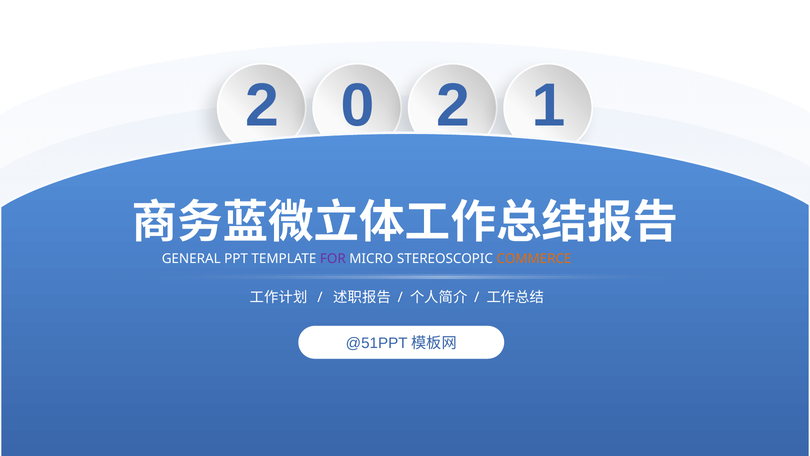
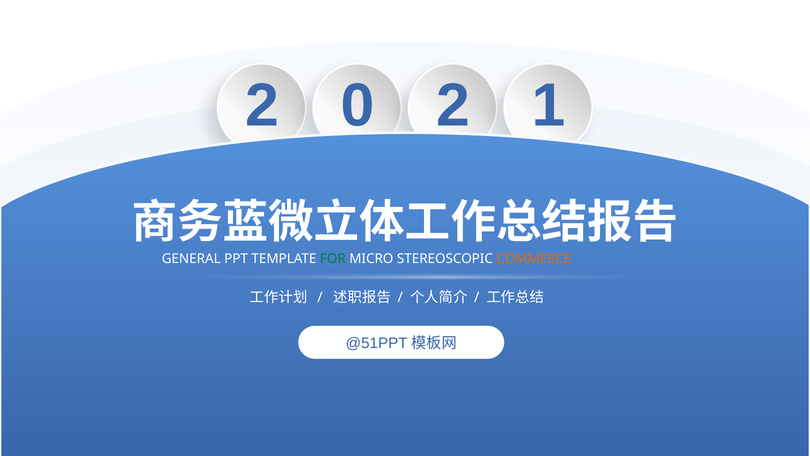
FOR colour: purple -> green
